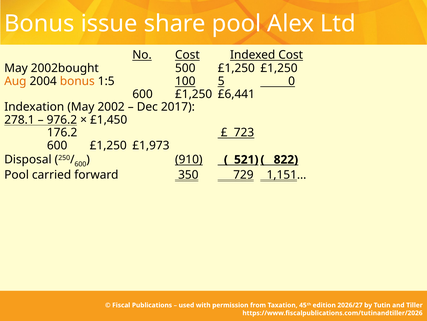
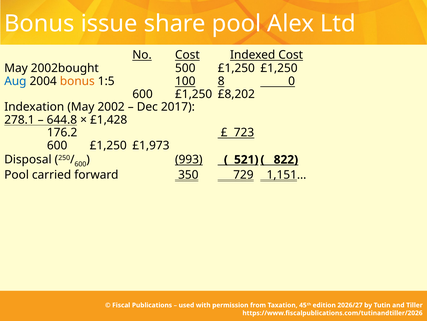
Aug colour: orange -> blue
5: 5 -> 8
£6,441: £6,441 -> £8,202
976.2: 976.2 -> 644.8
£1,450: £1,450 -> £1,428
910: 910 -> 993
